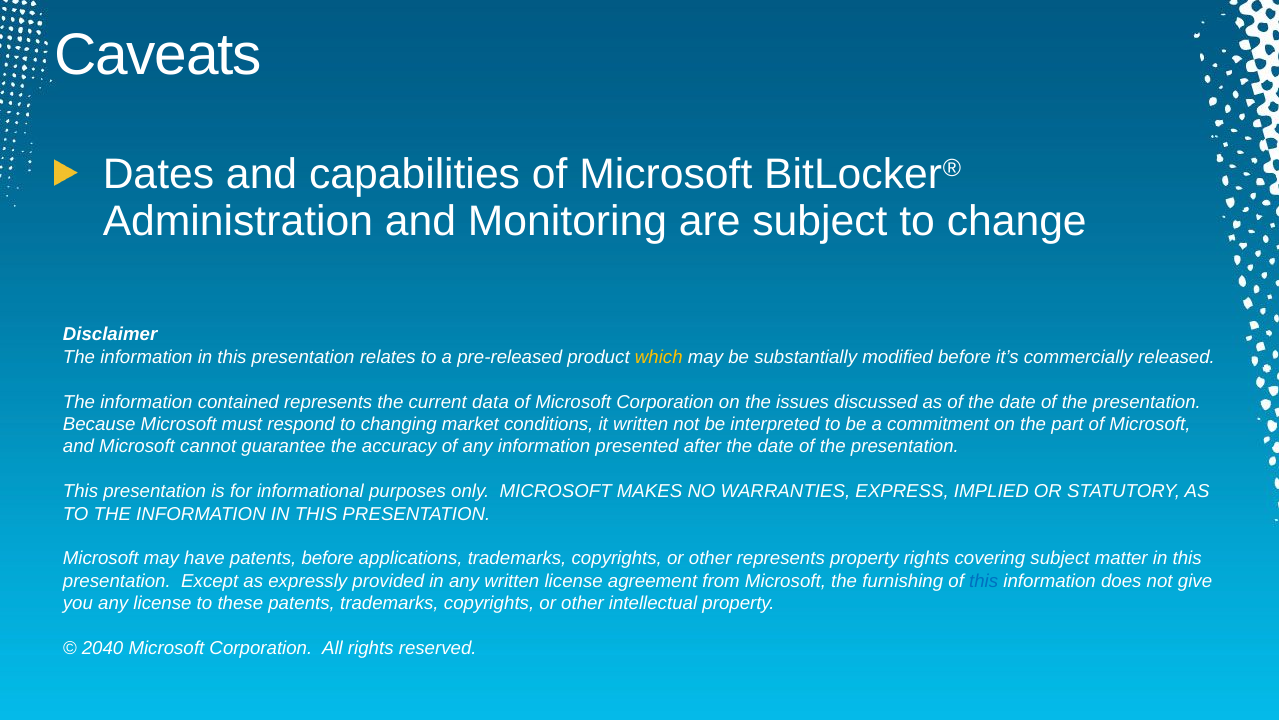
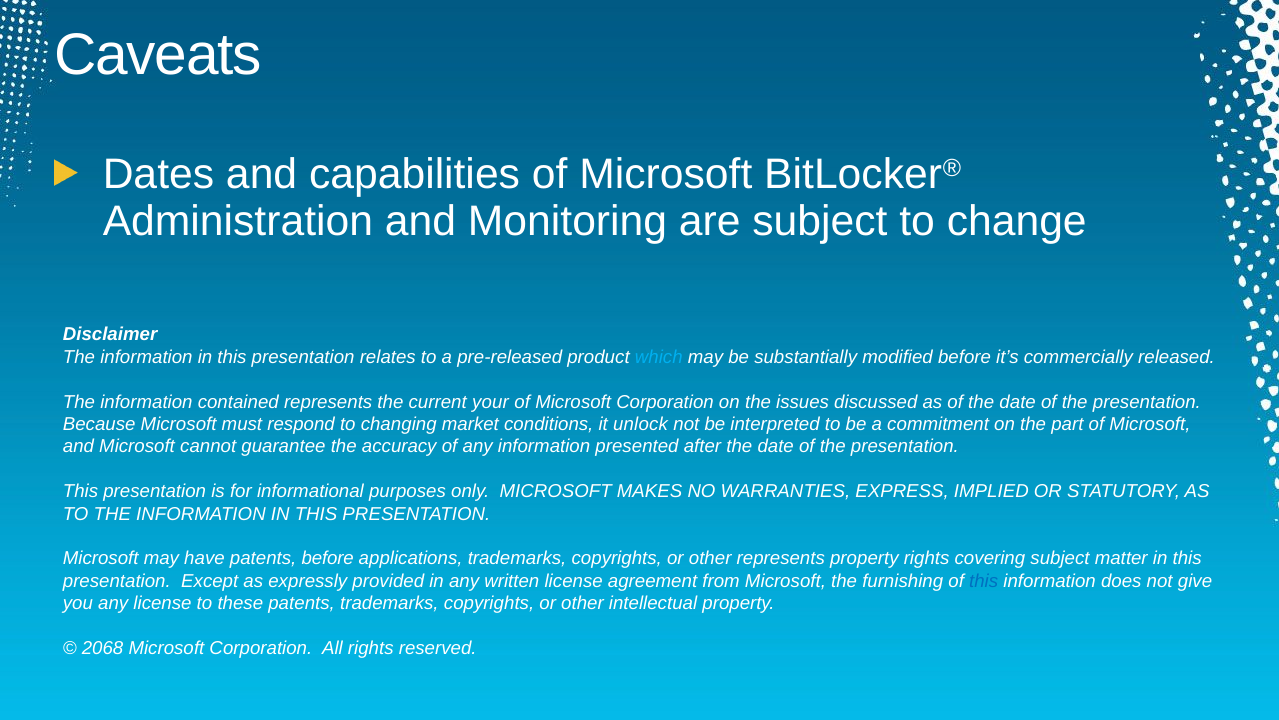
which colour: yellow -> light blue
data: data -> your
it written: written -> unlock
2040: 2040 -> 2068
